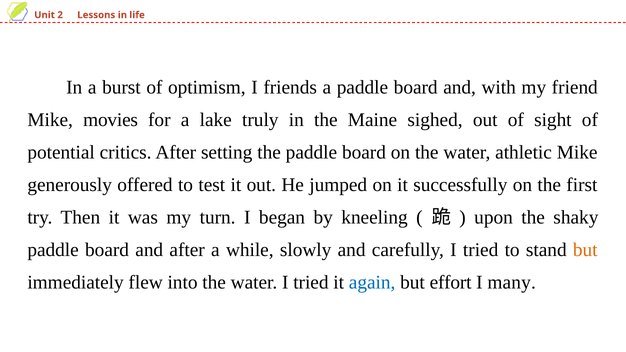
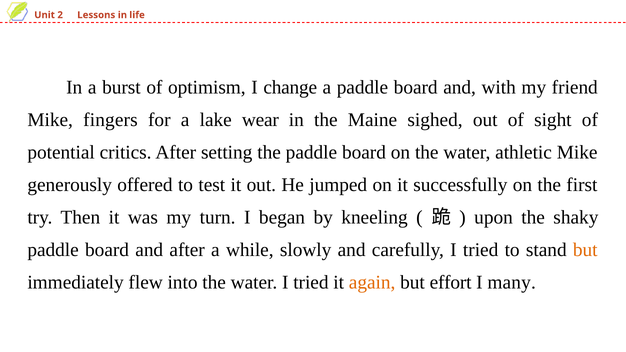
friends: friends -> change
movies: movies -> fingers
truly: truly -> wear
again colour: blue -> orange
